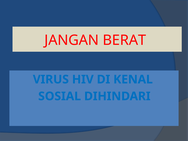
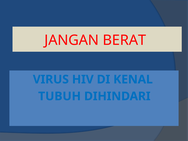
SOSIAL: SOSIAL -> TUBUH
